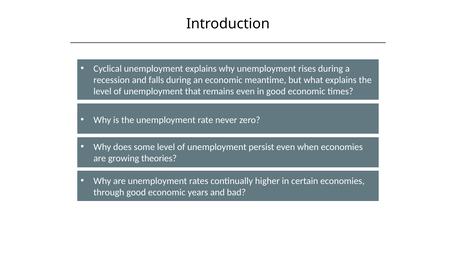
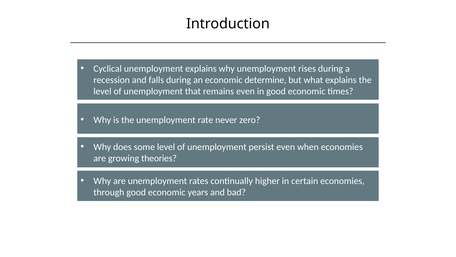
meantime: meantime -> determine
